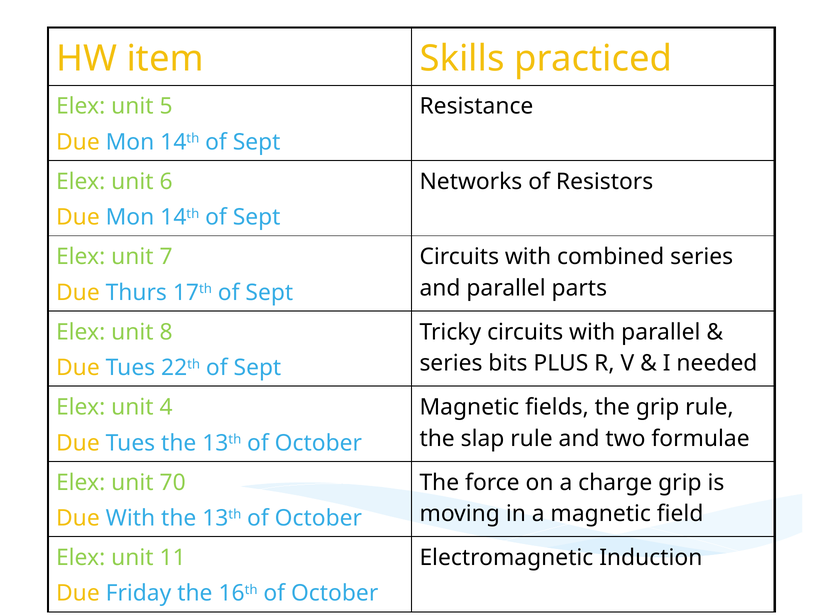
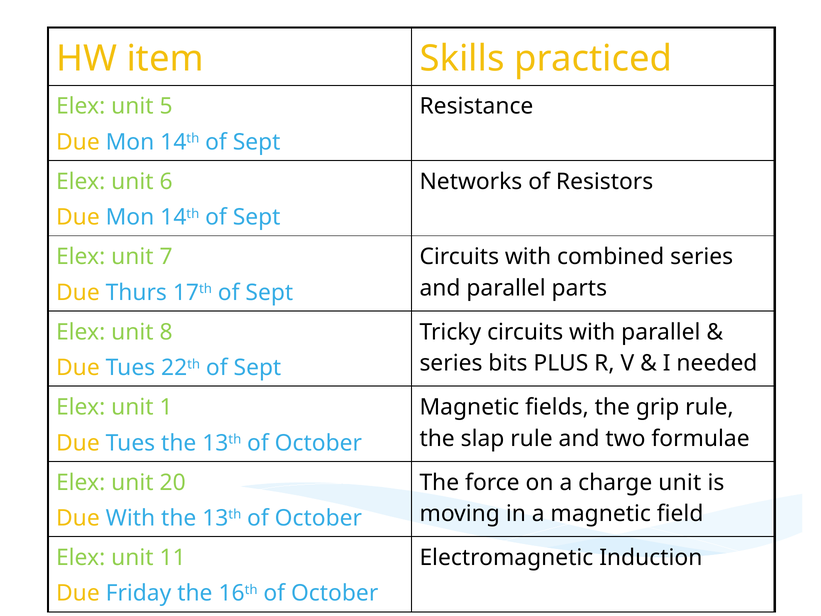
4: 4 -> 1
70: 70 -> 20
charge grip: grip -> unit
